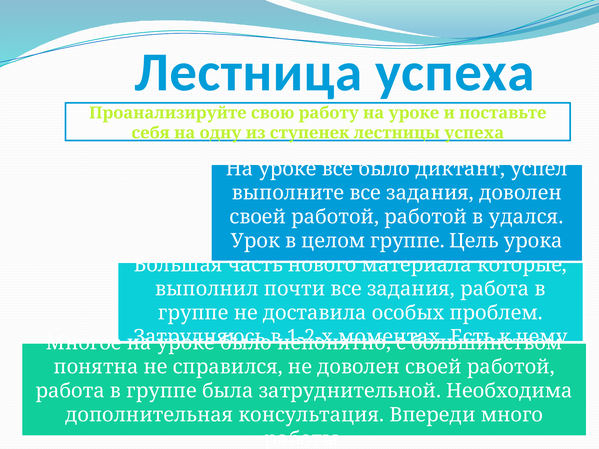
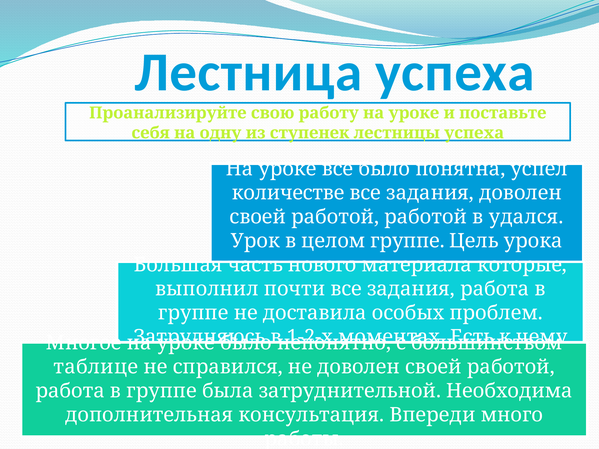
диктант: диктант -> понятна
выполните: выполните -> количестве
понятна: понятна -> таблице
